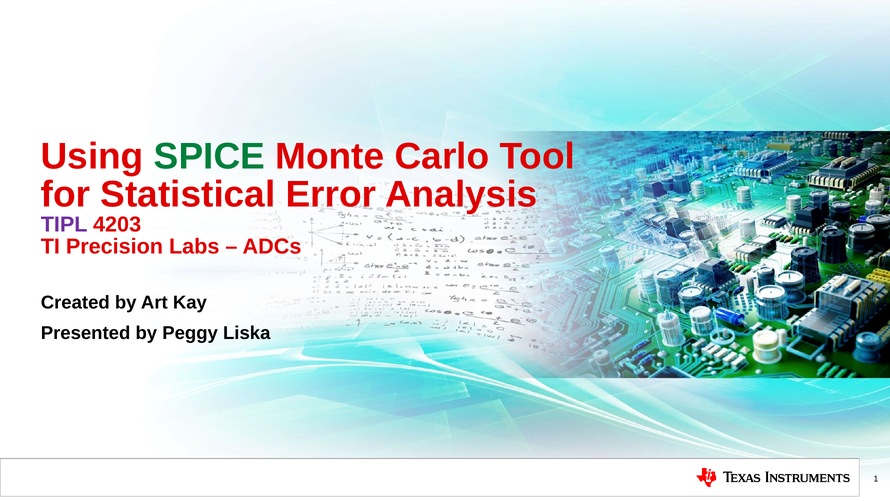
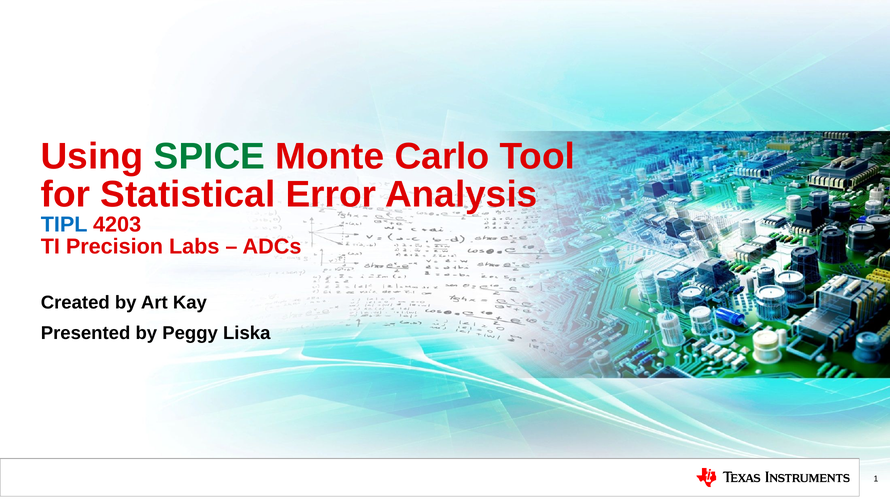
TIPL colour: purple -> blue
